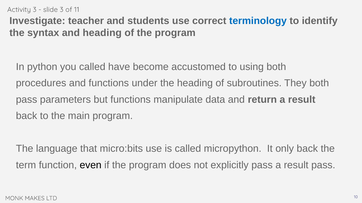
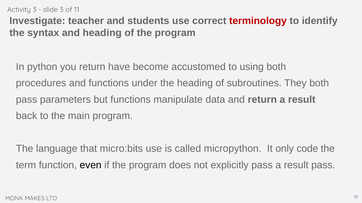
terminology colour: blue -> red
you called: called -> return
only back: back -> code
